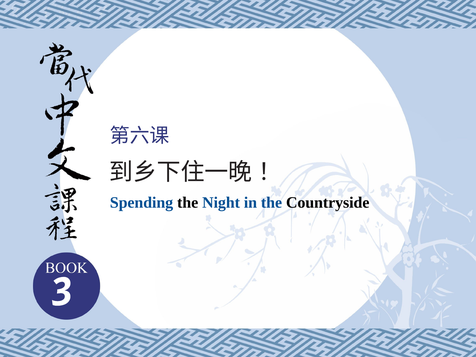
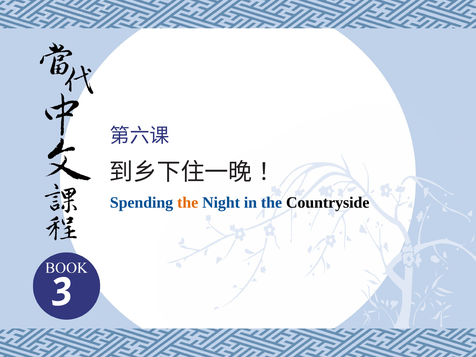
the at (188, 203) colour: black -> orange
